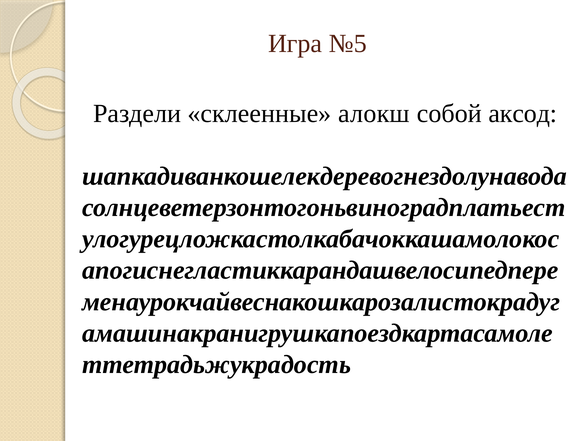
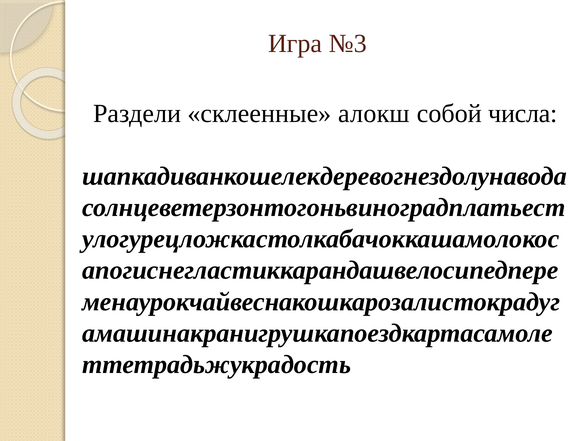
№5: №5 -> №3
аксод: аксод -> числа
